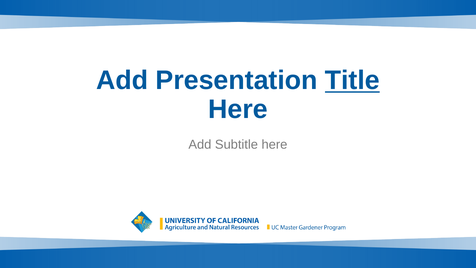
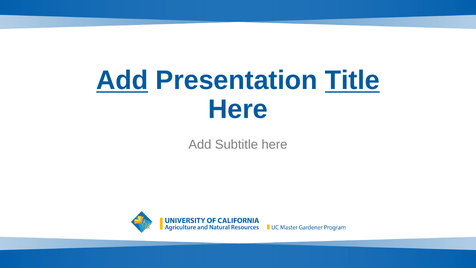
Add at (122, 80) underline: none -> present
